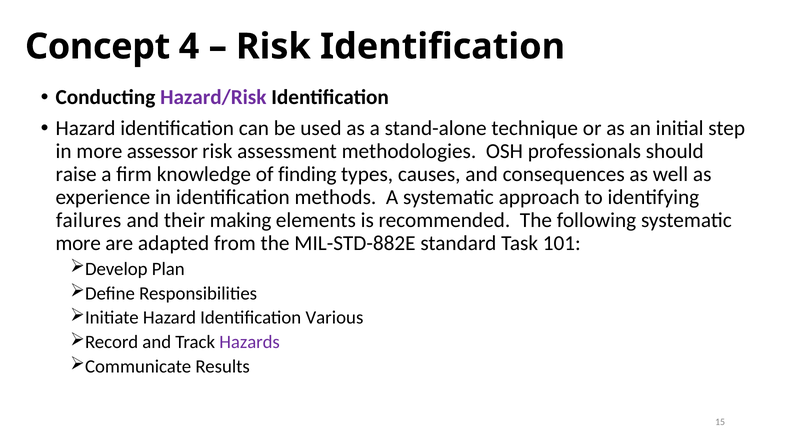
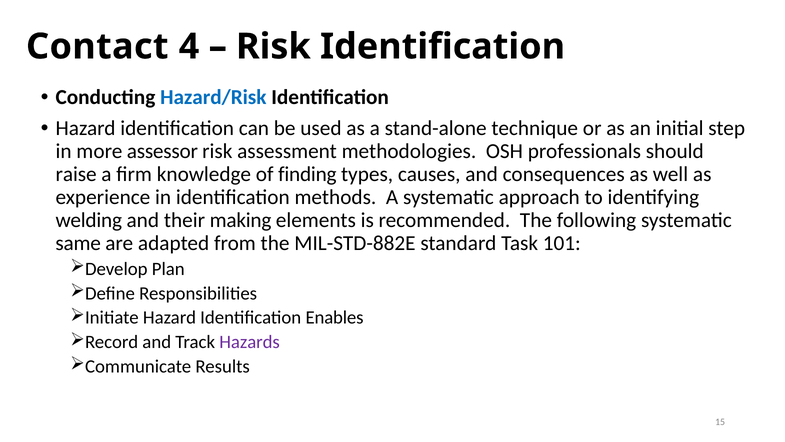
Concept: Concept -> Contact
Hazard/Risk colour: purple -> blue
failures: failures -> welding
more at (78, 243): more -> same
Various: Various -> Enables
